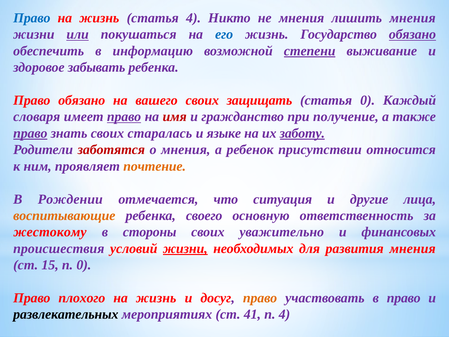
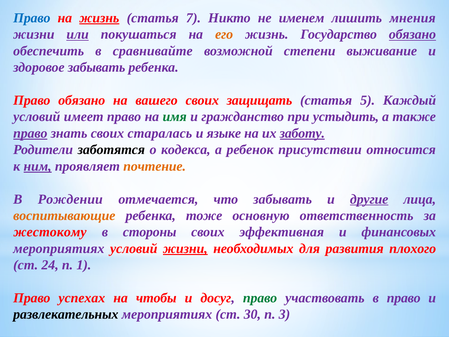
жизнь at (99, 18) underline: none -> present
статья 4: 4 -> 7
не мнения: мнения -> именем
его colour: blue -> orange
информацию: информацию -> сравнивайте
степени underline: present -> none
статья 0: 0 -> 5
словаря at (37, 117): словаря -> условий
право at (124, 117) underline: present -> none
имя colour: red -> green
получение: получение -> устыдить
заботятся colour: red -> black
о мнения: мнения -> кодекса
ним underline: none -> present
что ситуация: ситуация -> забывать
другие underline: none -> present
своего: своего -> тоже
уважительно: уважительно -> эффективная
происшествия at (59, 248): происшествия -> мероприятиях
развития мнения: мнения -> плохого
15: 15 -> 24
п 0: 0 -> 1
плохого: плохого -> успехах
жизнь at (156, 298): жизнь -> чтобы
право at (260, 298) colour: orange -> green
41: 41 -> 30
п 4: 4 -> 3
